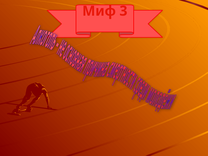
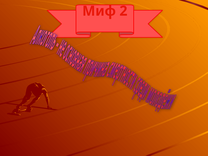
3: 3 -> 2
